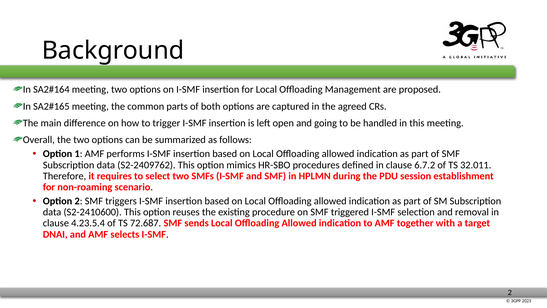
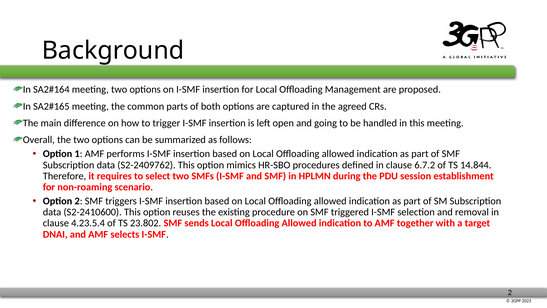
32.011: 32.011 -> 14.844
72.687: 72.687 -> 23.802
